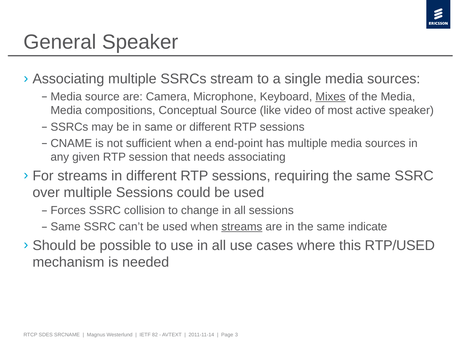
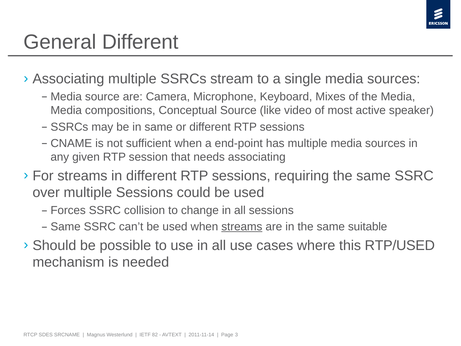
General Speaker: Speaker -> Different
Mixes underline: present -> none
indicate: indicate -> suitable
